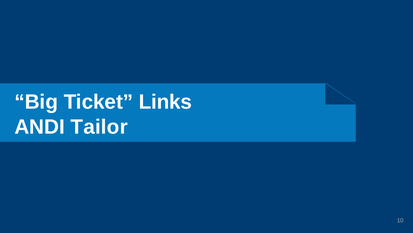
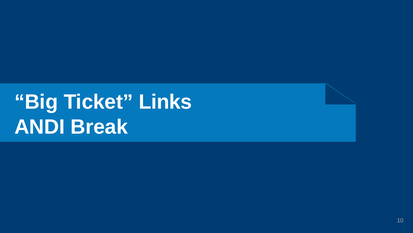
Tailor: Tailor -> Break
